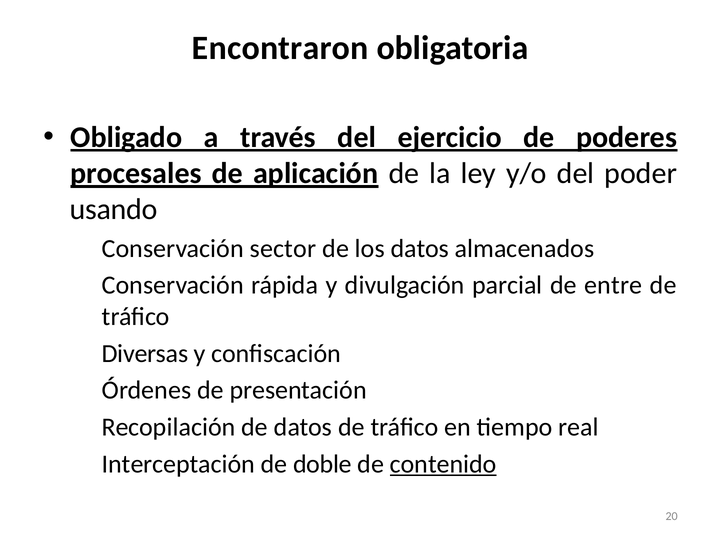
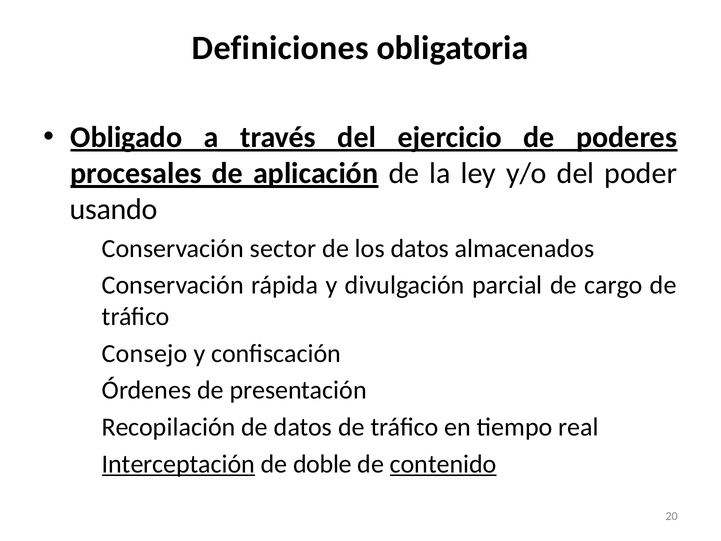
Encontraron: Encontraron -> Definiciones
entre: entre -> cargo
Diversas: Diversas -> Consejo
Interceptación underline: none -> present
